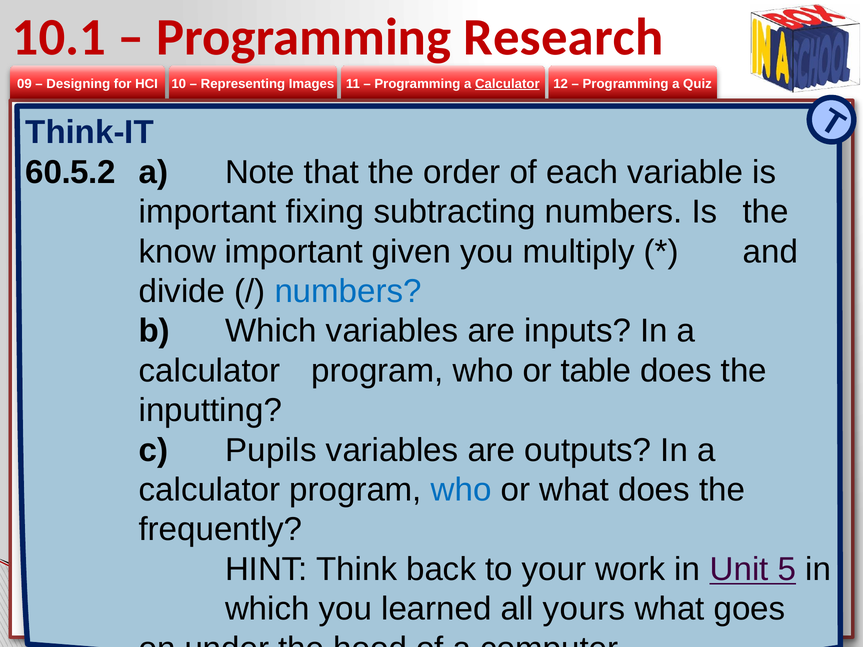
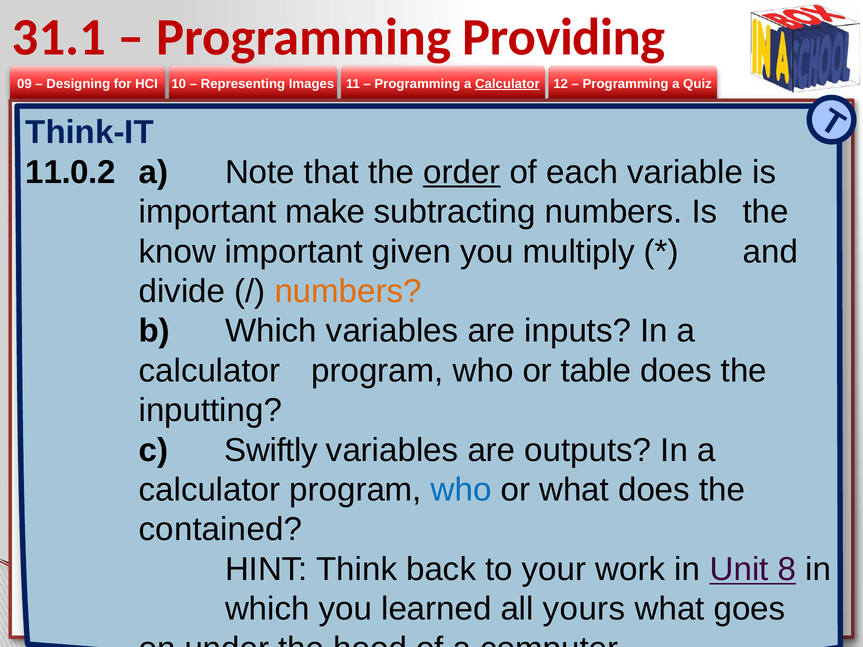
10.1: 10.1 -> 31.1
Research: Research -> Providing
60.5.2: 60.5.2 -> 11.0.2
order underline: none -> present
fixing: fixing -> make
numbers at (348, 291) colour: blue -> orange
Pupils: Pupils -> Swiftly
frequently: frequently -> contained
5: 5 -> 8
